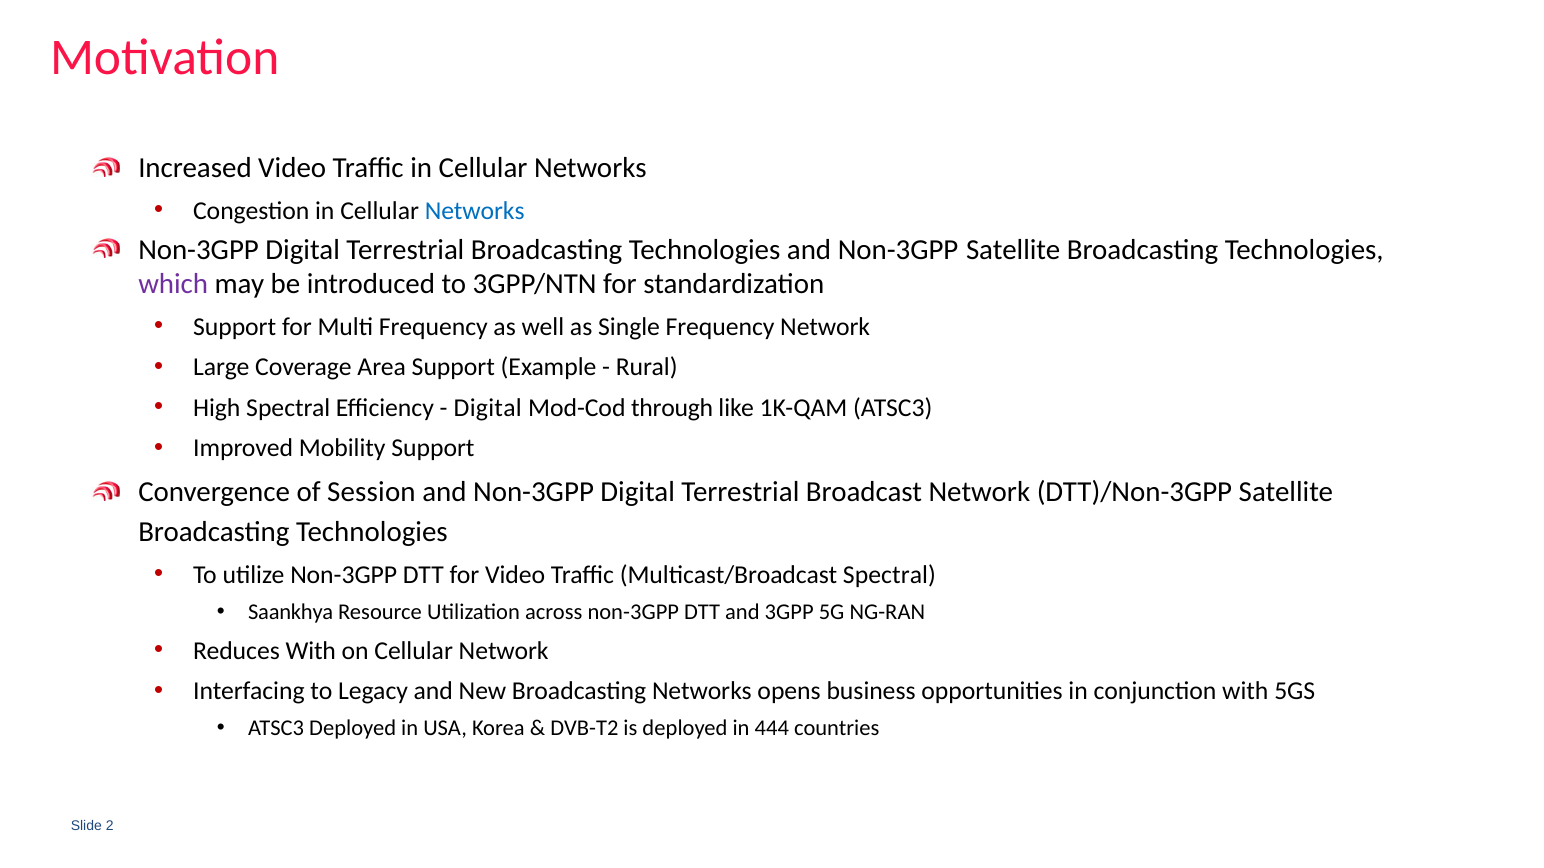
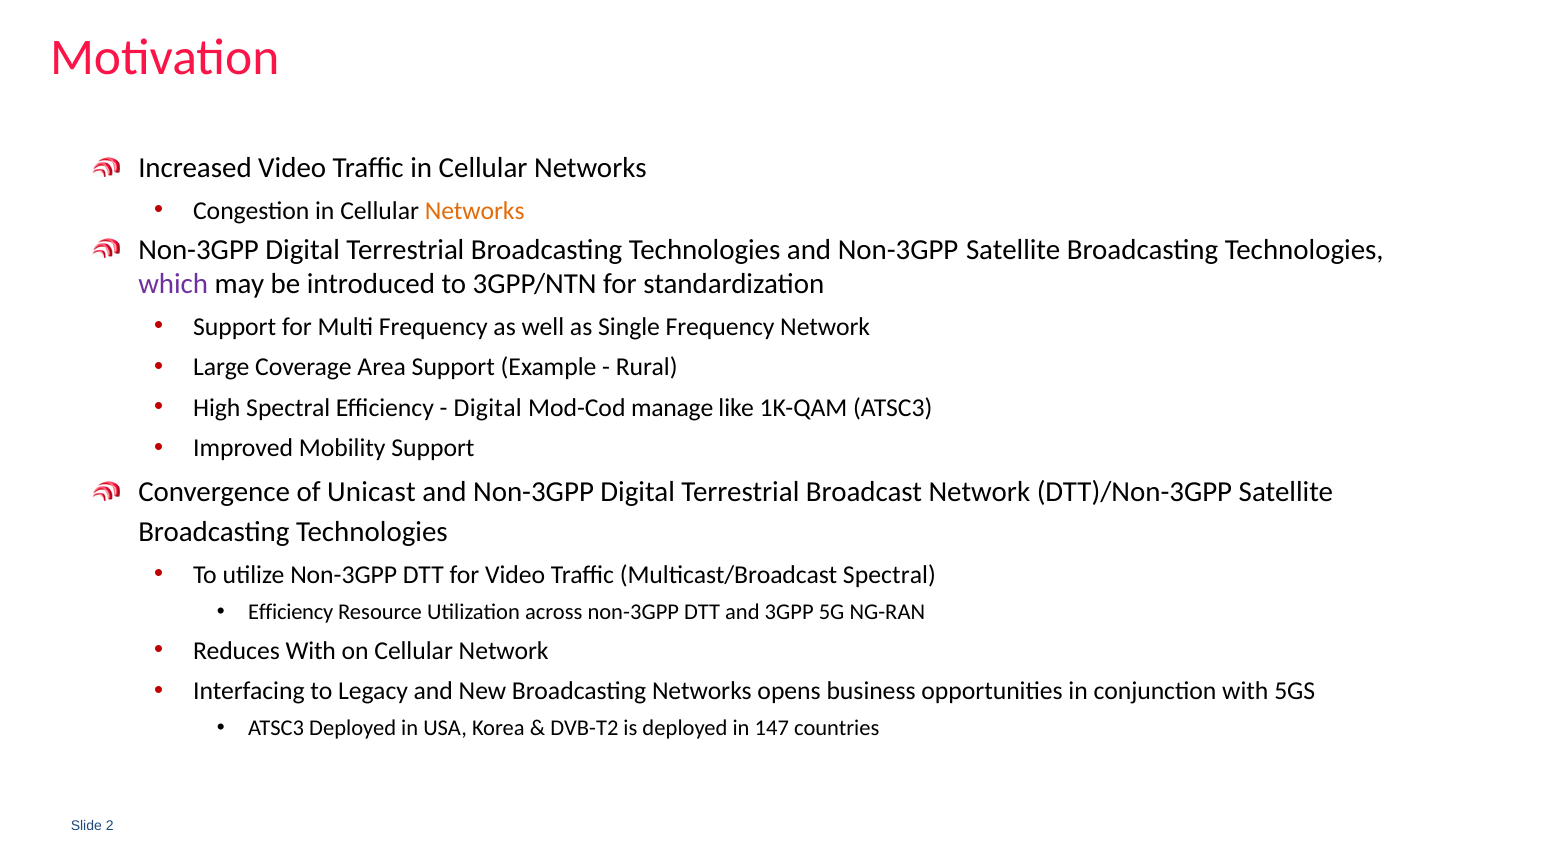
Networks at (475, 211) colour: blue -> orange
through: through -> manage
Session: Session -> Unicast
Saankhya at (291, 612): Saankhya -> Efficiency
444: 444 -> 147
